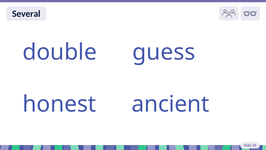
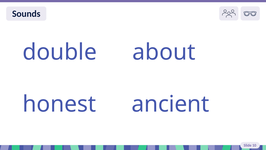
Several: Several -> Sounds
guess: guess -> about
